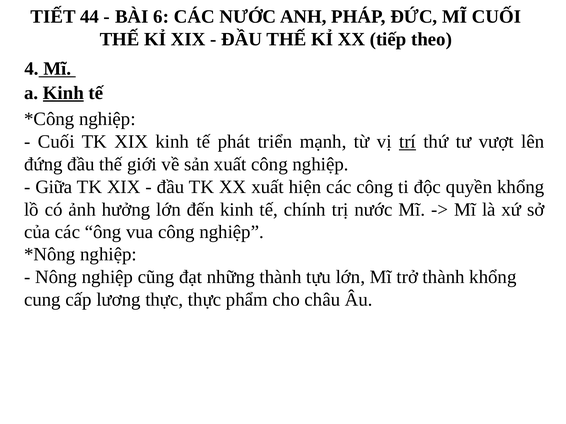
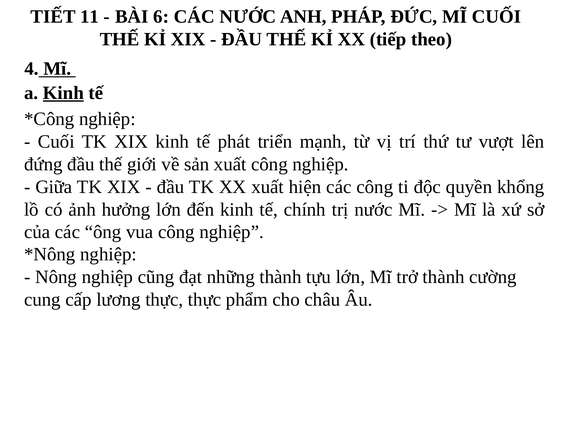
44: 44 -> 11
trí underline: present -> none
thành khổng: khổng -> cường
